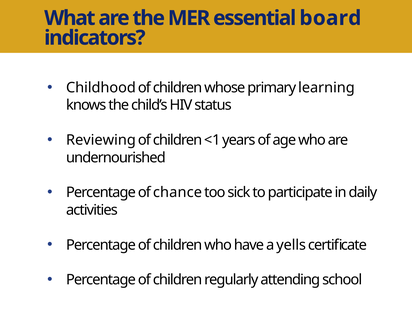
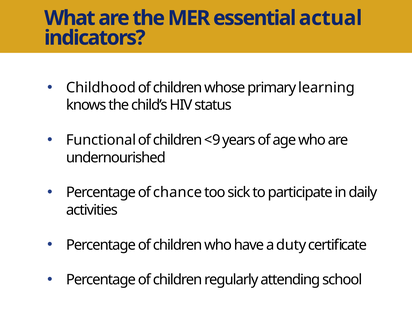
board: board -> actual
Reviewing: Reviewing -> Functional
<1: <1 -> <9
yells: yells -> duty
